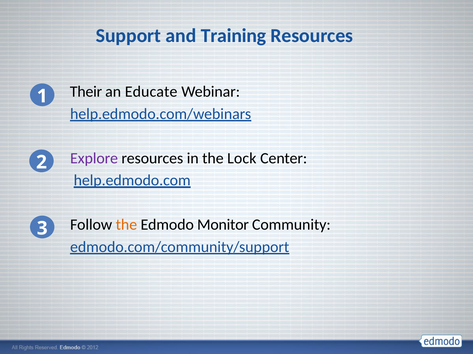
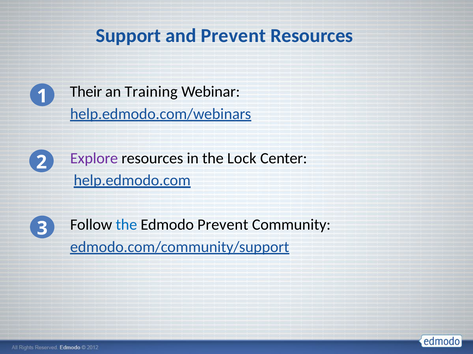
and Training: Training -> Prevent
Educate: Educate -> Training
the at (126, 225) colour: orange -> blue
Edmodo Monitor: Monitor -> Prevent
